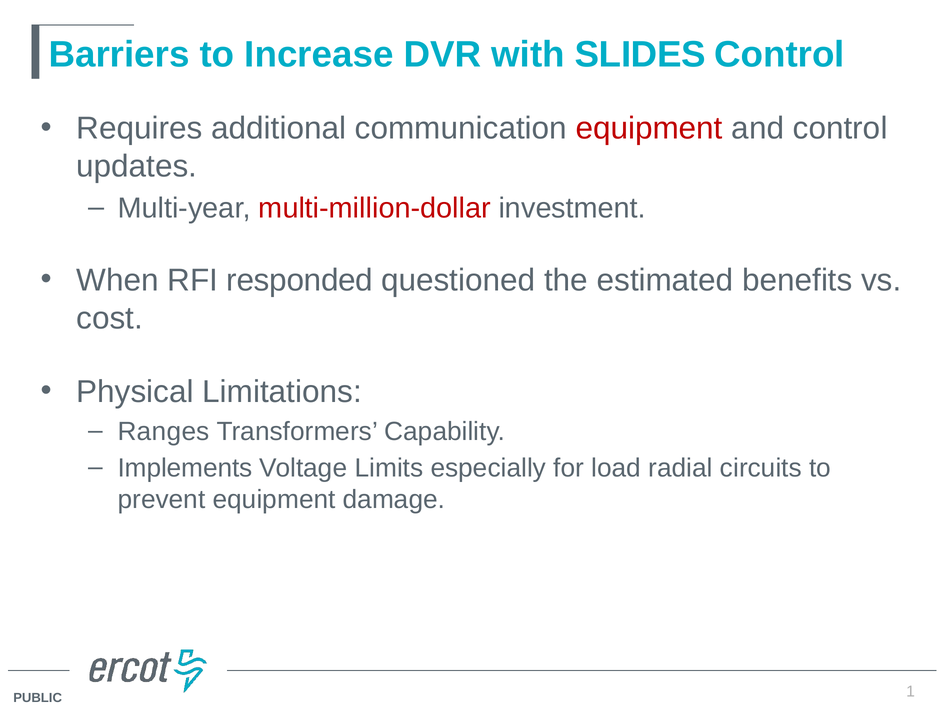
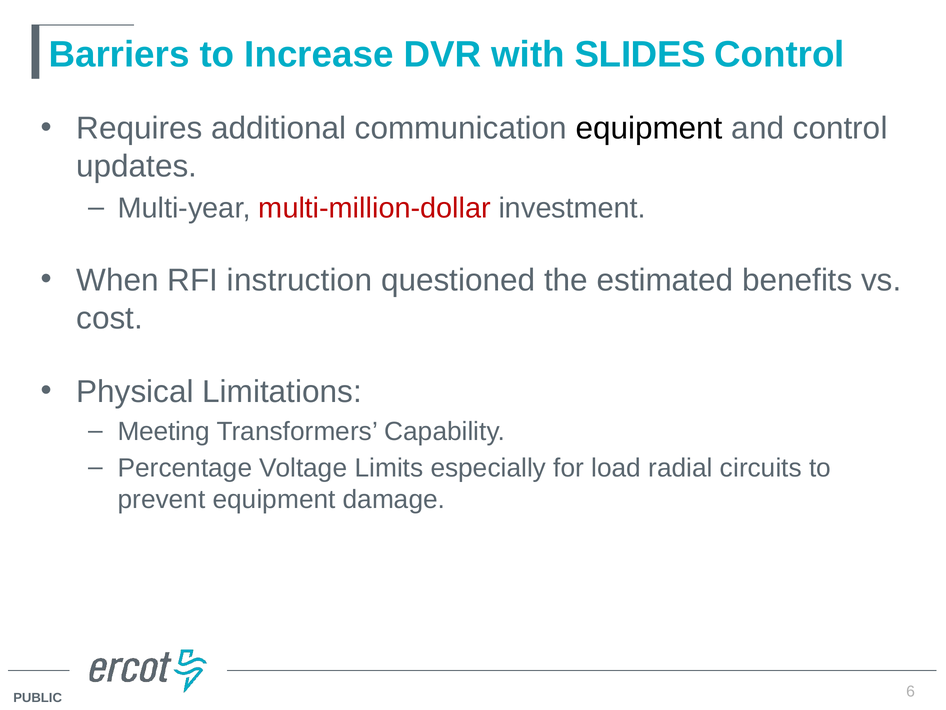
equipment at (649, 128) colour: red -> black
responded: responded -> instruction
Ranges: Ranges -> Meeting
Implements: Implements -> Percentage
1: 1 -> 6
